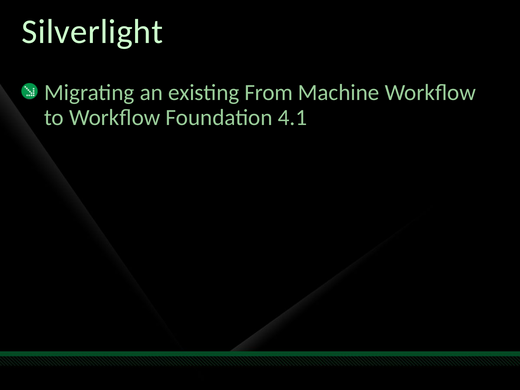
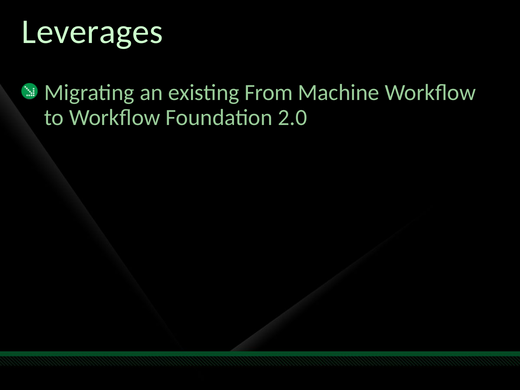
Silverlight: Silverlight -> Leverages
4.1: 4.1 -> 2.0
